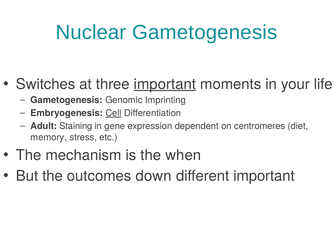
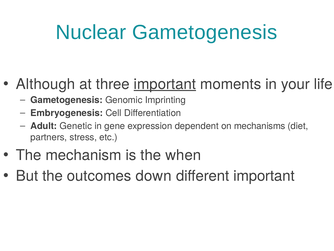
Switches: Switches -> Although
Cell underline: present -> none
Staining: Staining -> Genetic
centromeres: centromeres -> mechanisms
memory: memory -> partners
